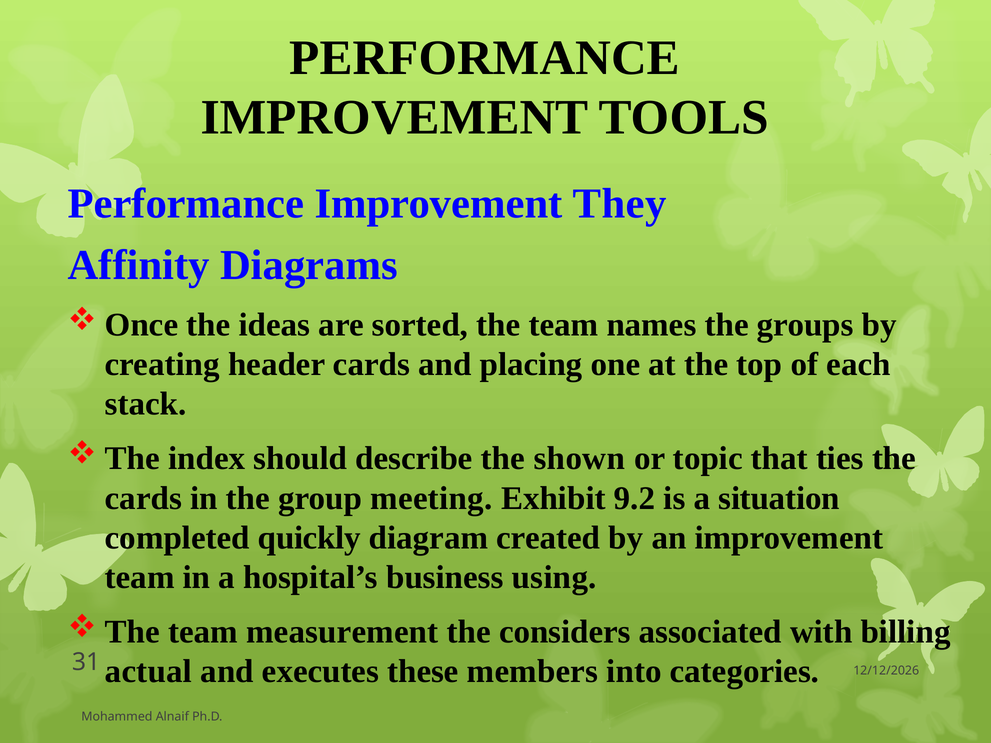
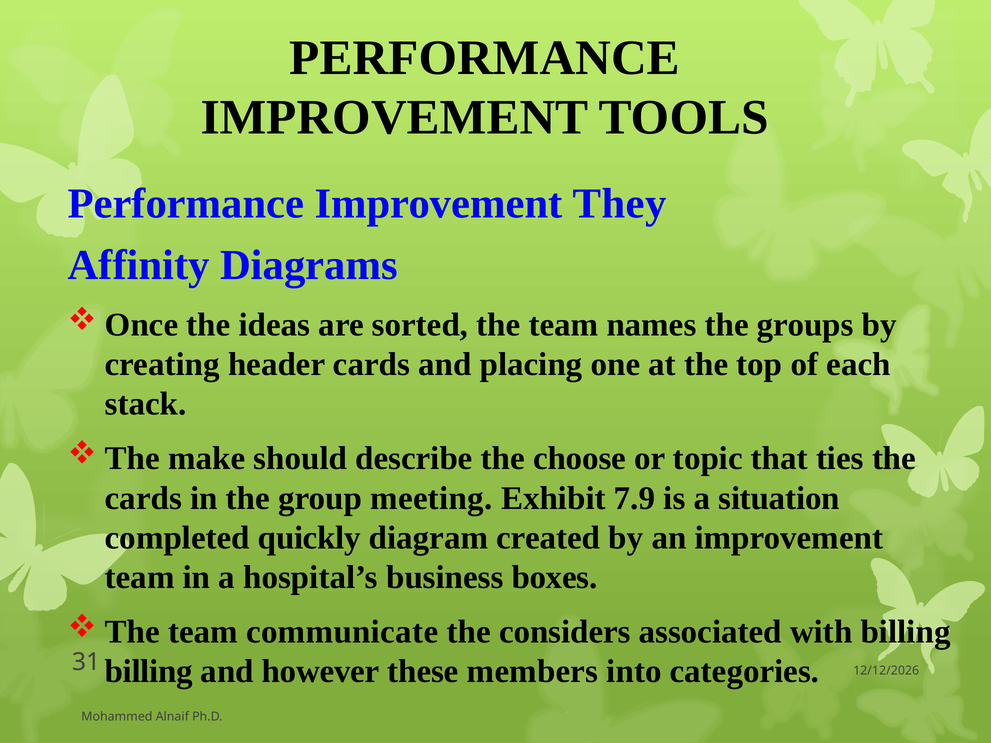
index: index -> make
shown: shown -> choose
9.2: 9.2 -> 7.9
using: using -> boxes
measurement: measurement -> communicate
actual at (148, 672): actual -> billing
executes: executes -> however
